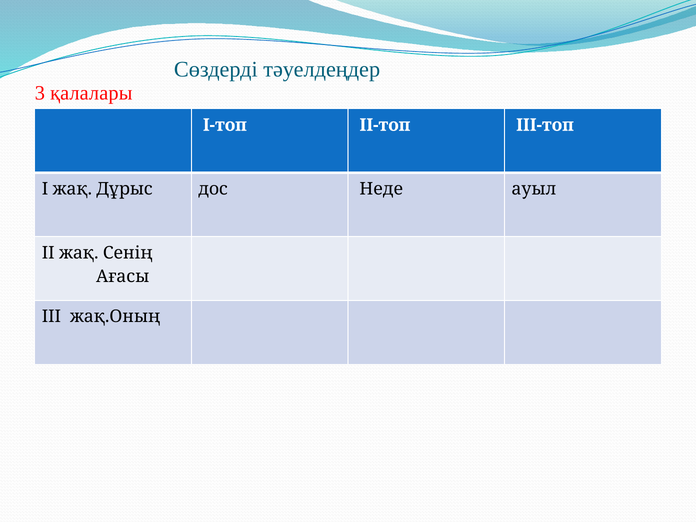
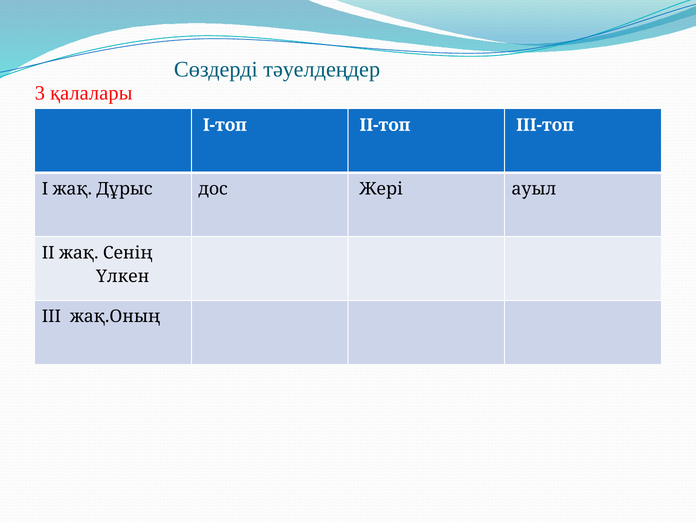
Неде: Неде -> Жері
Ағасы: Ағасы -> Үлкен
